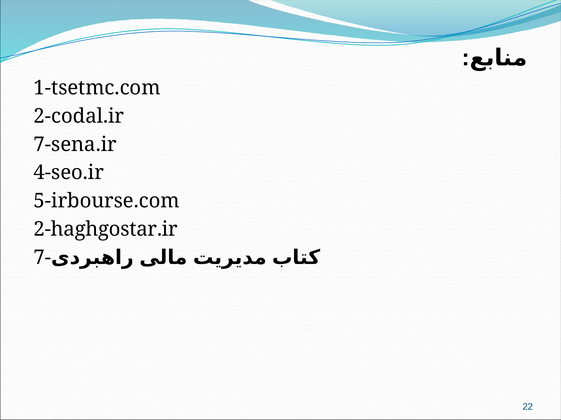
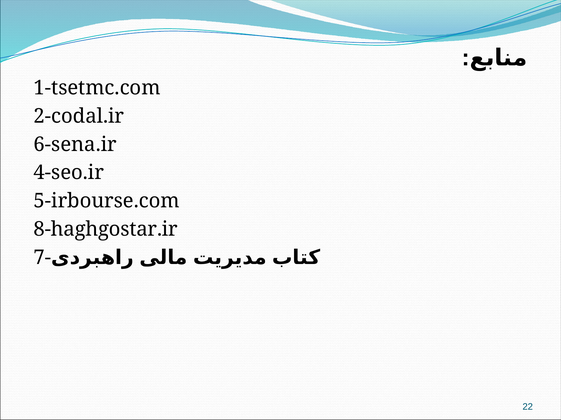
7-sena.ir: 7-sena.ir -> 6-sena.ir
2-haghgostar.ir: 2-haghgostar.ir -> 8-haghgostar.ir
